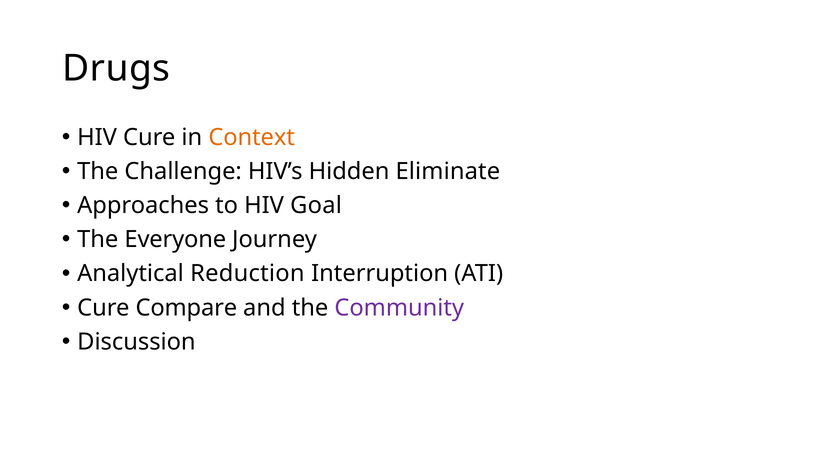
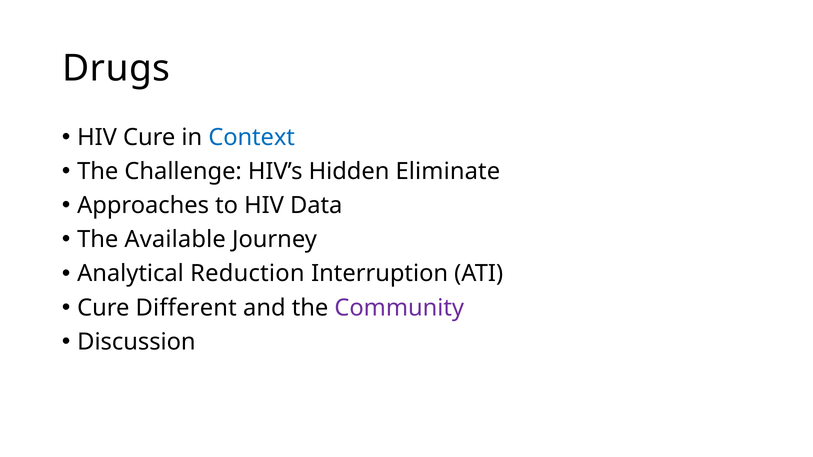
Context colour: orange -> blue
Goal: Goal -> Data
Everyone: Everyone -> Available
Compare: Compare -> Different
